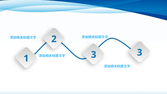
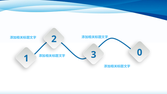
3 3: 3 -> 0
